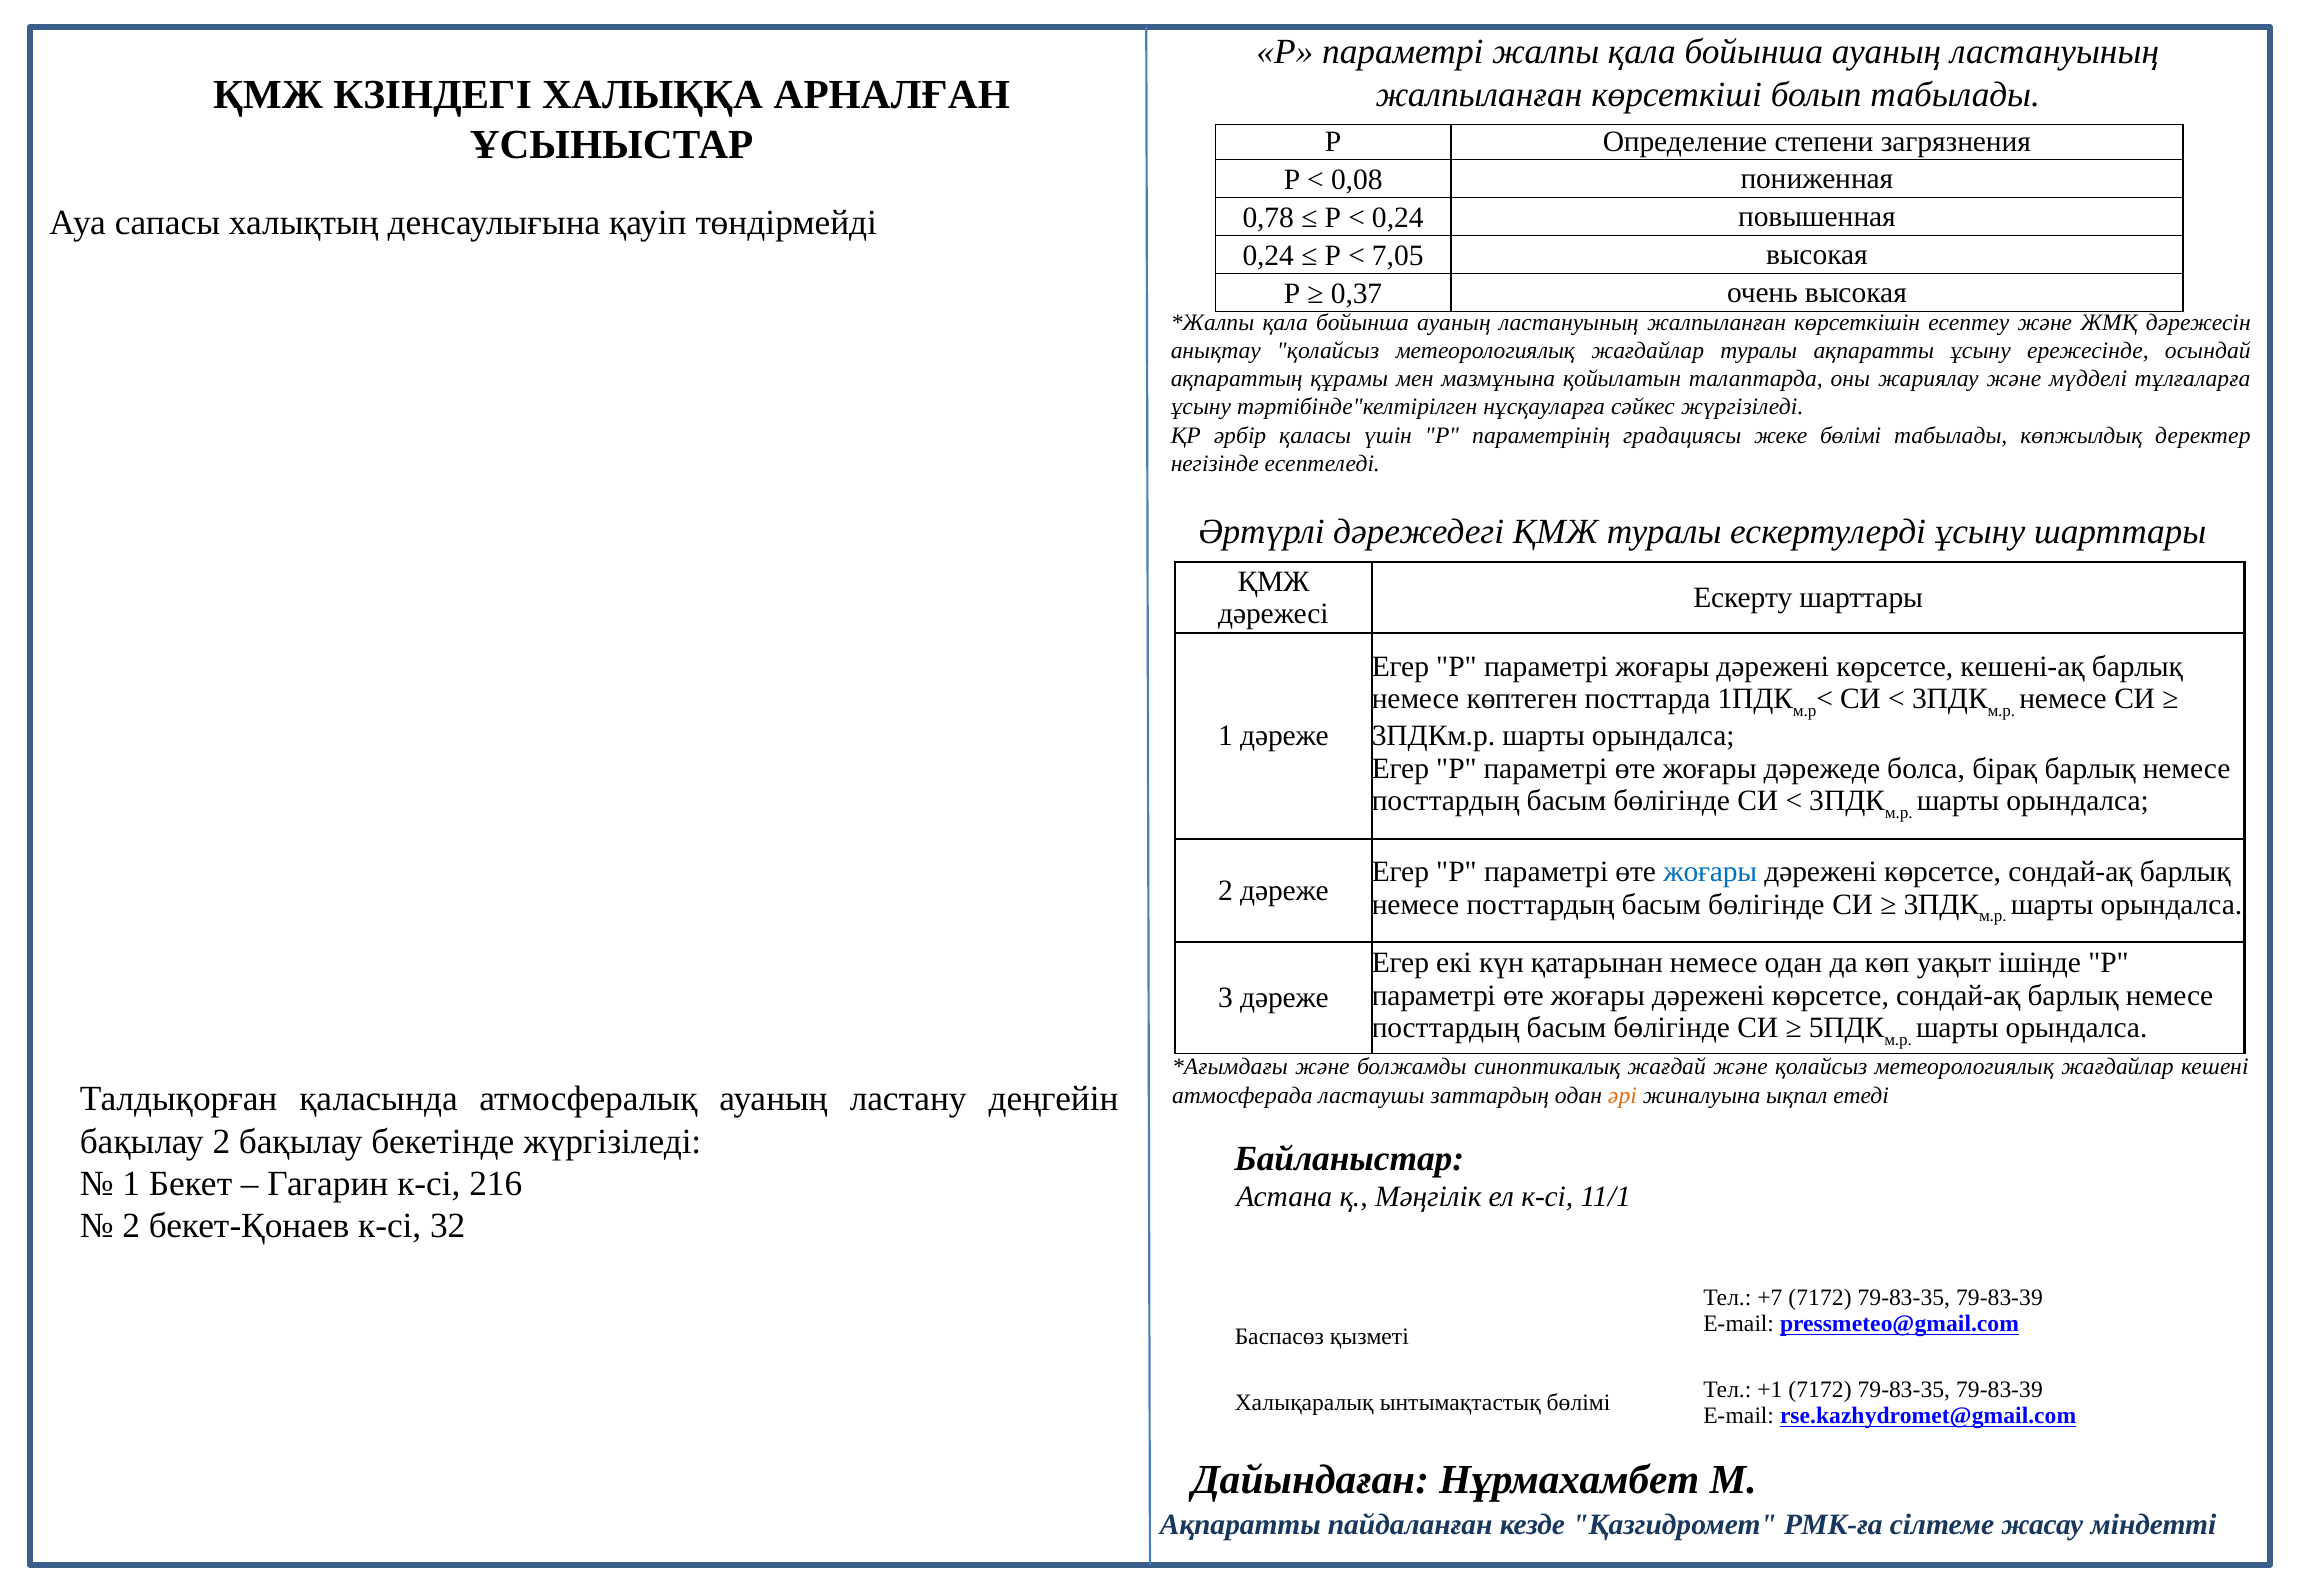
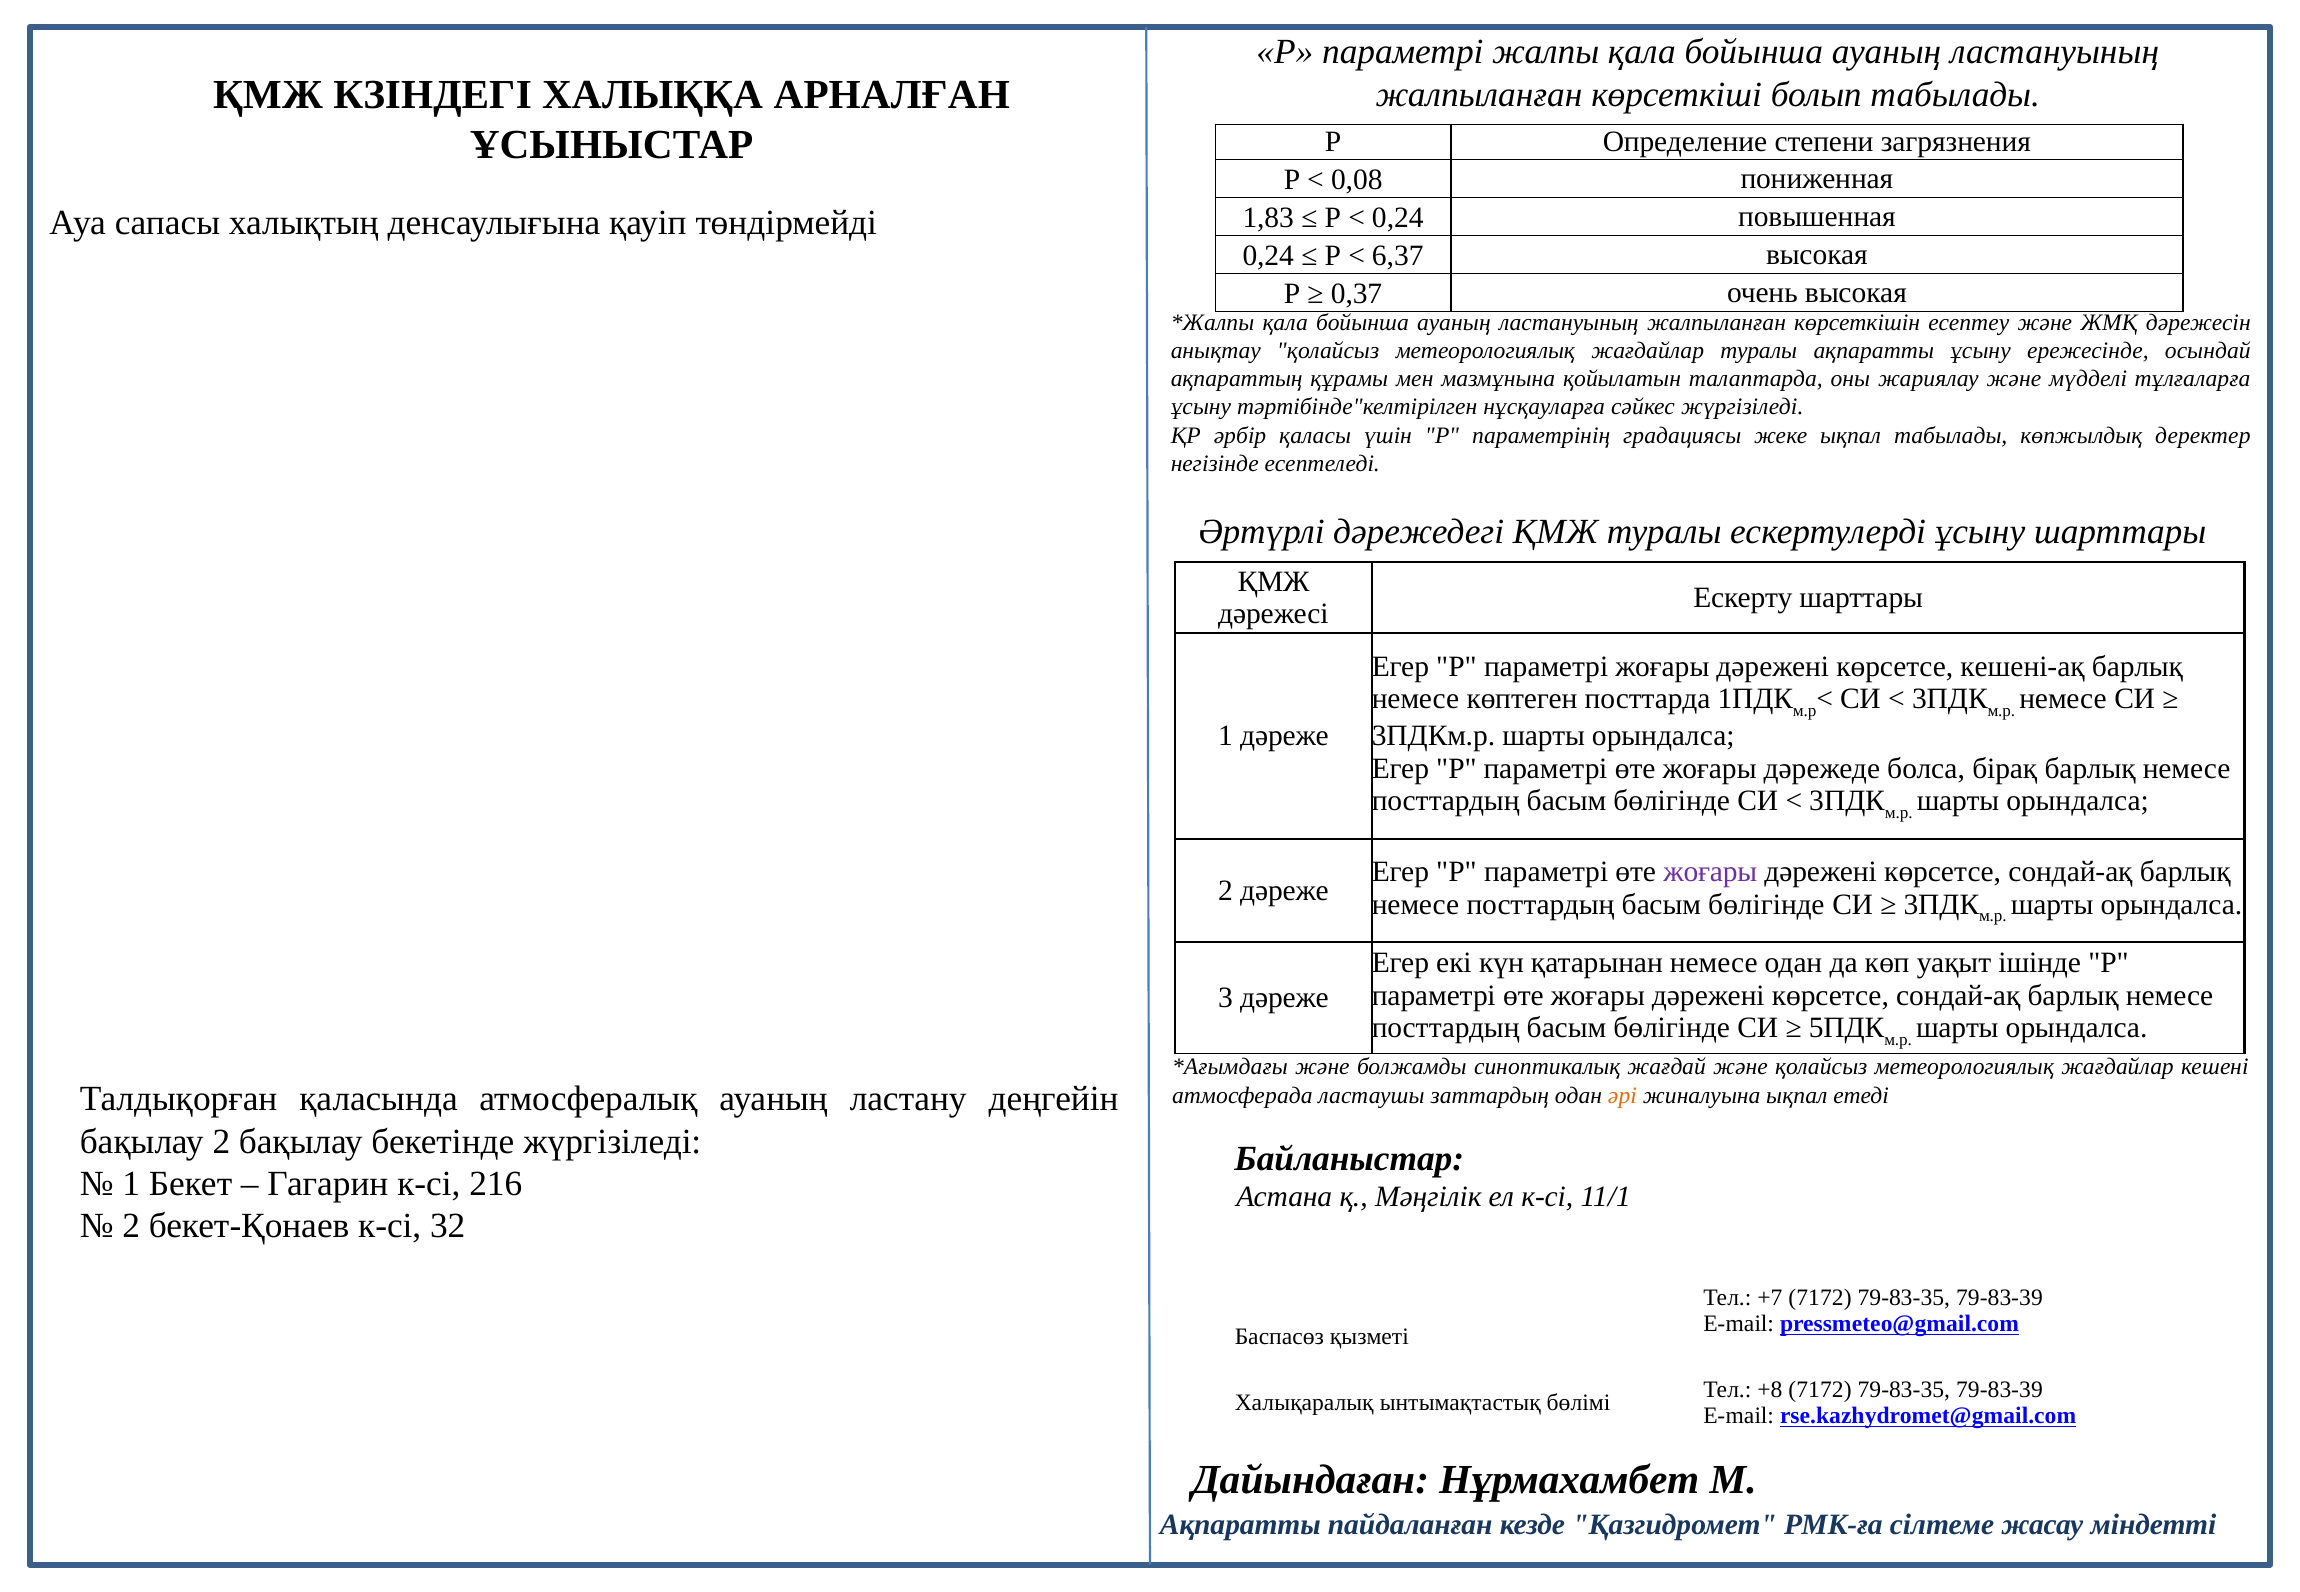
0,78: 0,78 -> 1,83
7,05: 7,05 -> 6,37
жеке бөлімі: бөлімі -> ықпал
жоғары at (1710, 872) colour: blue -> purple
+1: +1 -> +8
